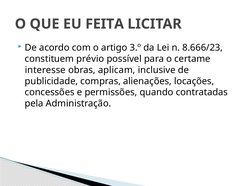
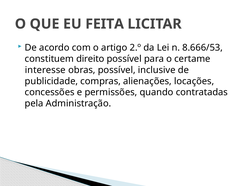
3.º: 3.º -> 2.º
8.666/23: 8.666/23 -> 8.666/53
prévio: prévio -> direito
obras aplicam: aplicam -> possível
